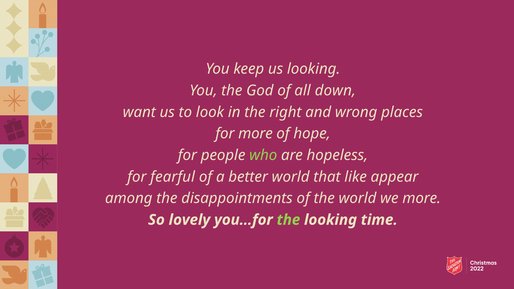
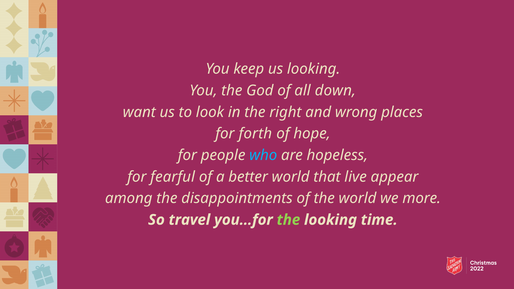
for more: more -> forth
who colour: light green -> light blue
like: like -> live
lovely: lovely -> travel
